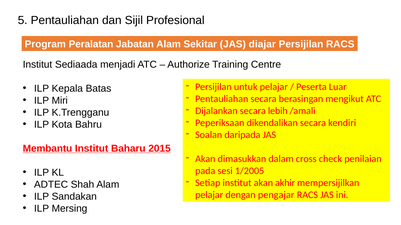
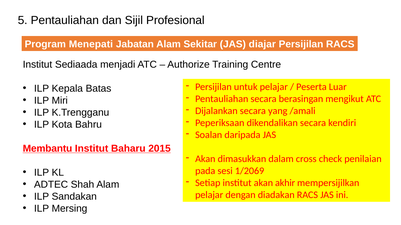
Peralatan: Peralatan -> Menepati
lebih: lebih -> yang
1/2005: 1/2005 -> 1/2069
pengajar: pengajar -> diadakan
